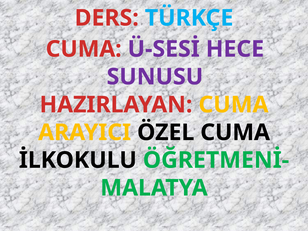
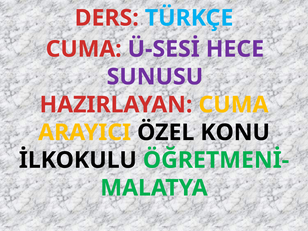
ÖZEL CUMA: CUMA -> KONU
